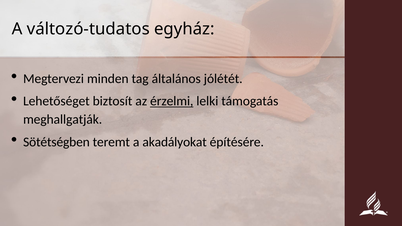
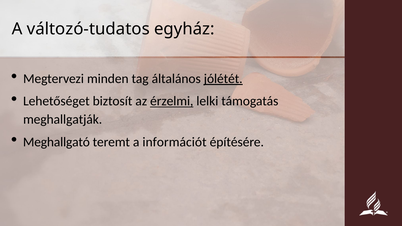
jólétét underline: none -> present
Sötétségben: Sötétségben -> Meghallgató
akadályokat: akadályokat -> információt
